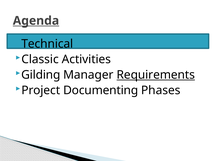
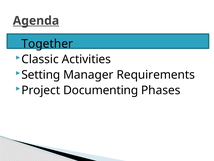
Technical: Technical -> Together
Gilding: Gilding -> Setting
Requirements underline: present -> none
